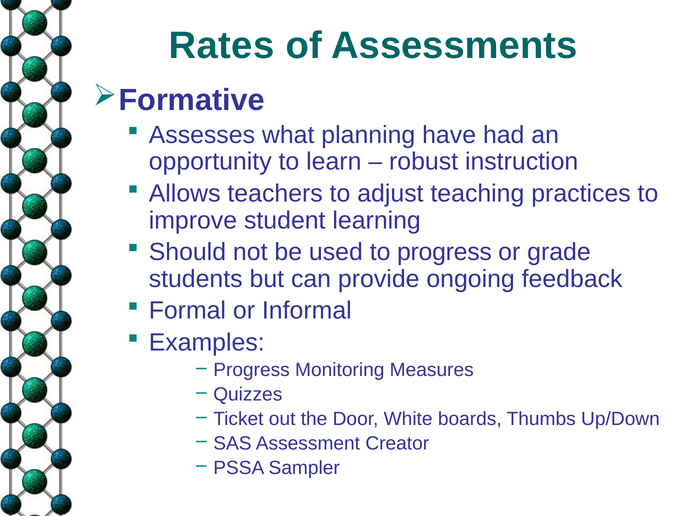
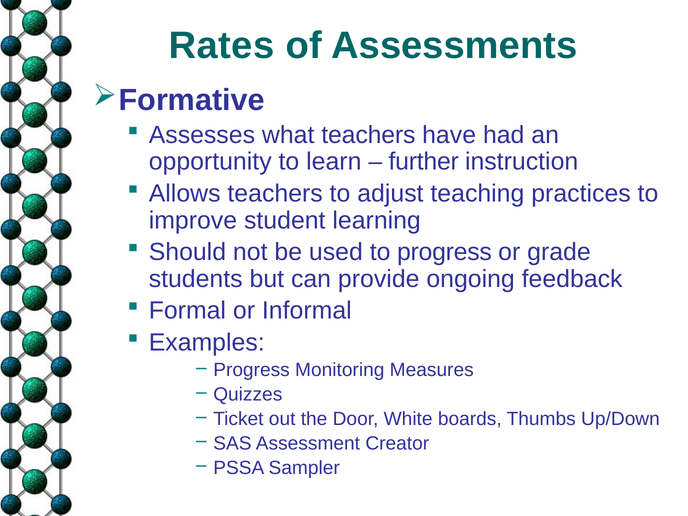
what planning: planning -> teachers
robust: robust -> further
